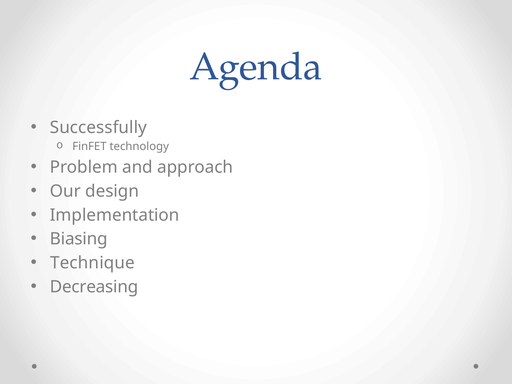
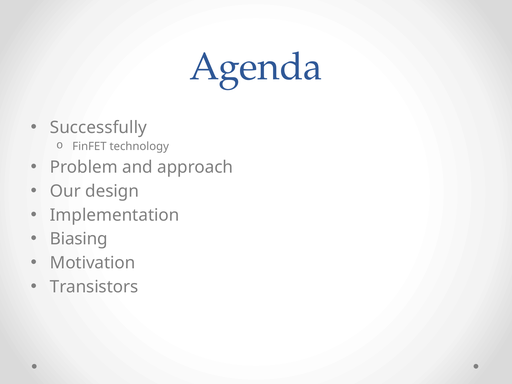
Technique: Technique -> Motivation
Decreasing: Decreasing -> Transistors
